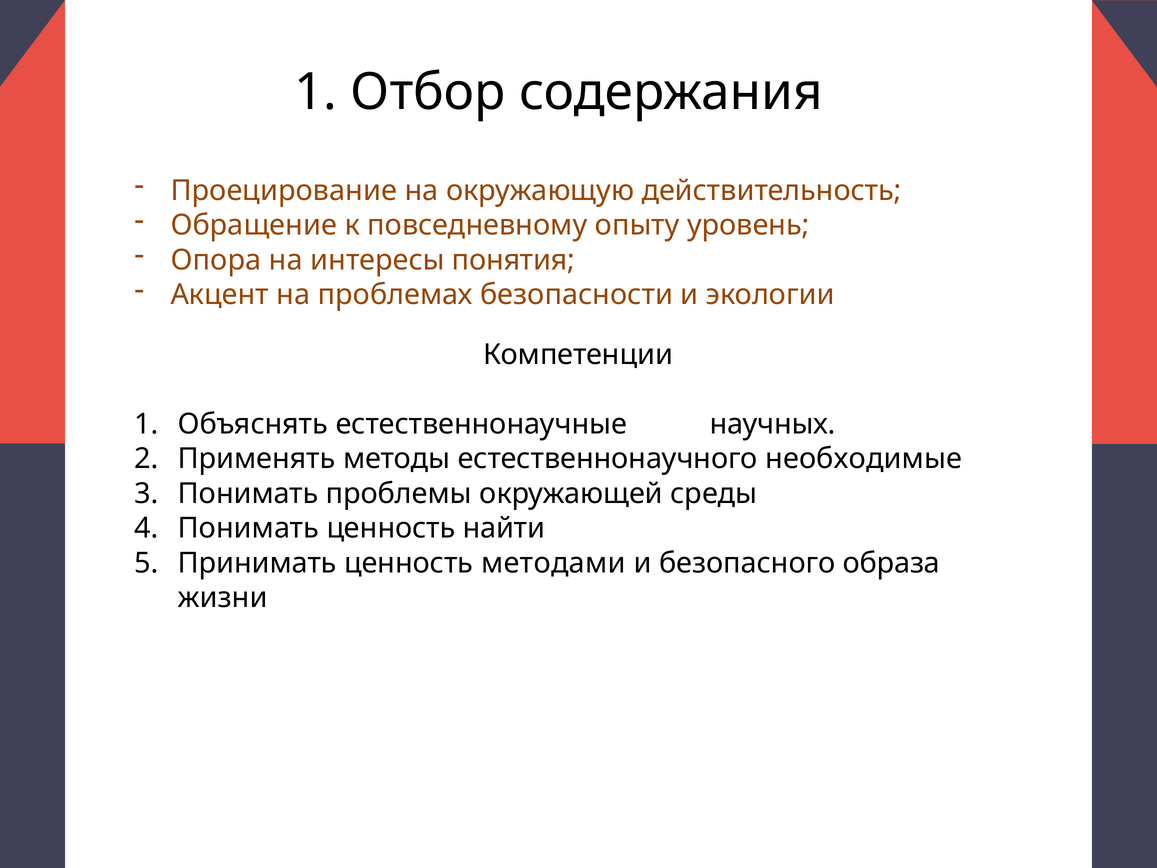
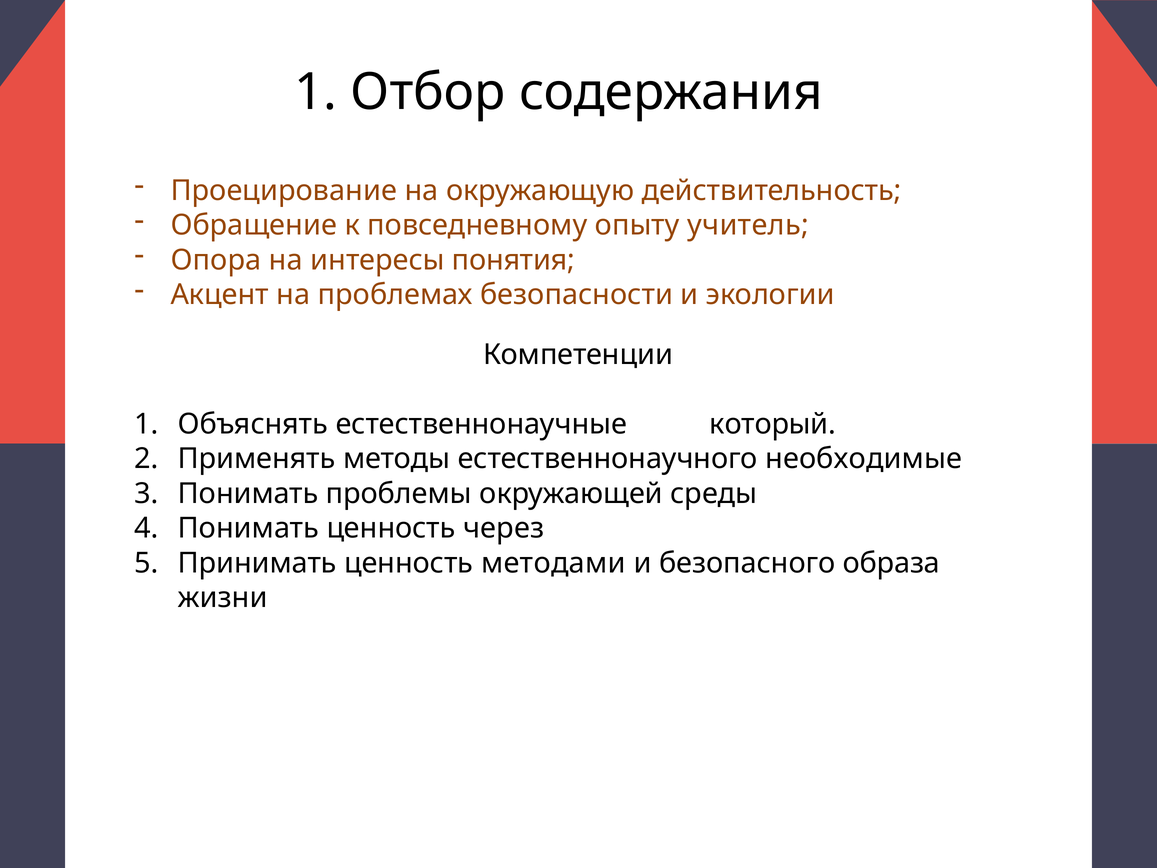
уровень: уровень -> учитель
научных: научных -> который
найти: найти -> через
